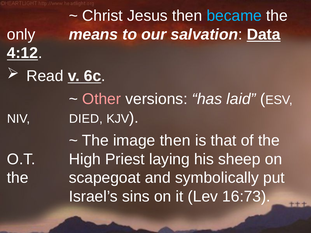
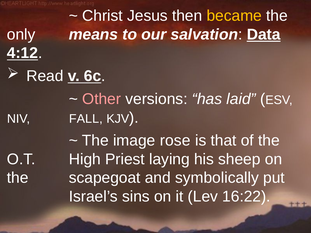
became colour: light blue -> yellow
DIED: DIED -> FALL
image then: then -> rose
16:73: 16:73 -> 16:22
